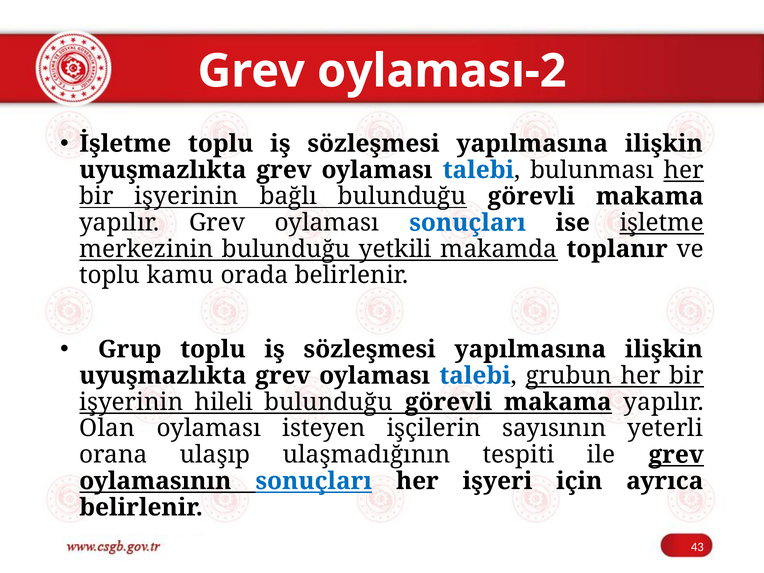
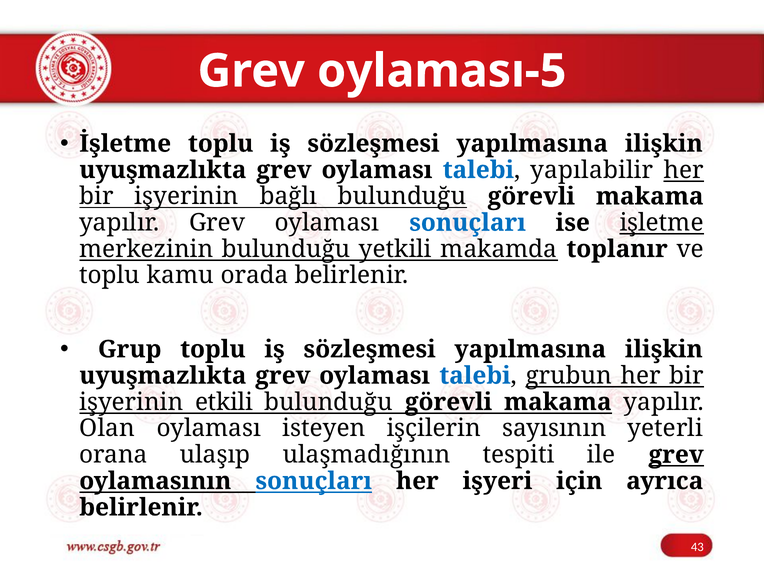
oylaması-2: oylaması-2 -> oylaması-5
bulunması: bulunması -> yapılabilir
hileli: hileli -> etkili
